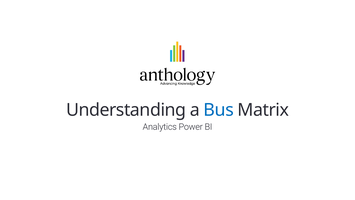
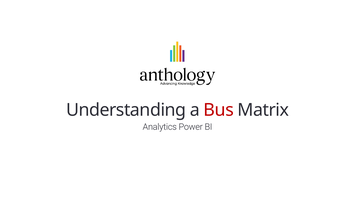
Bus colour: blue -> red
